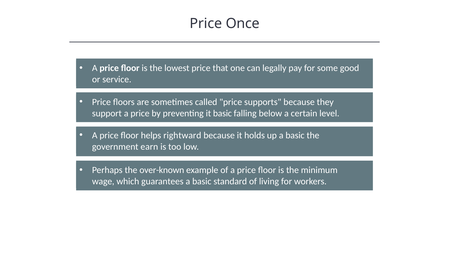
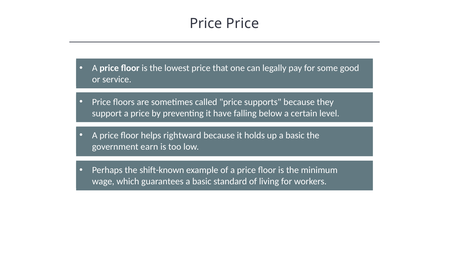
Price Once: Once -> Price
it basic: basic -> have
over-known: over-known -> shift-known
